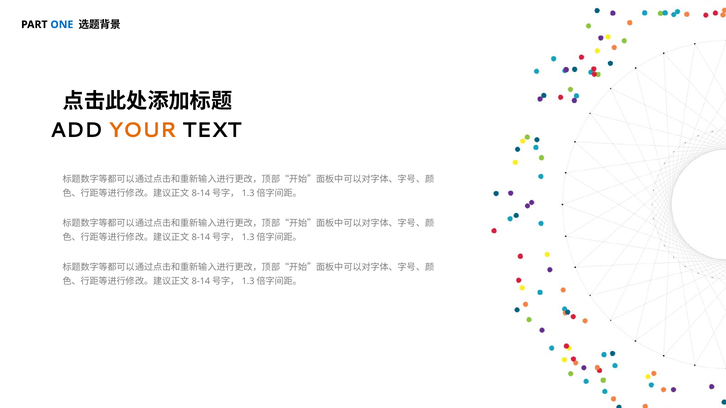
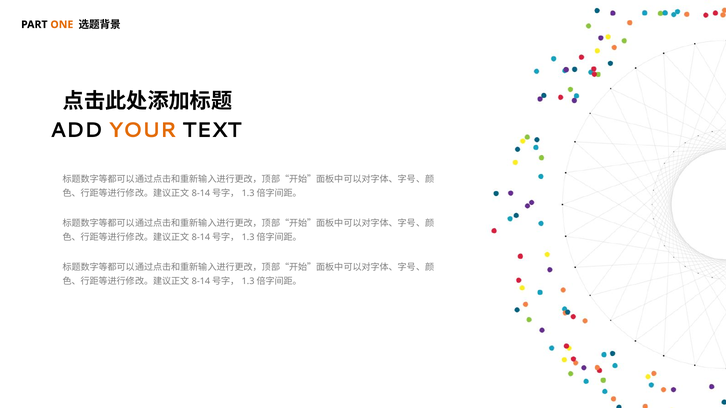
ONE colour: blue -> orange
